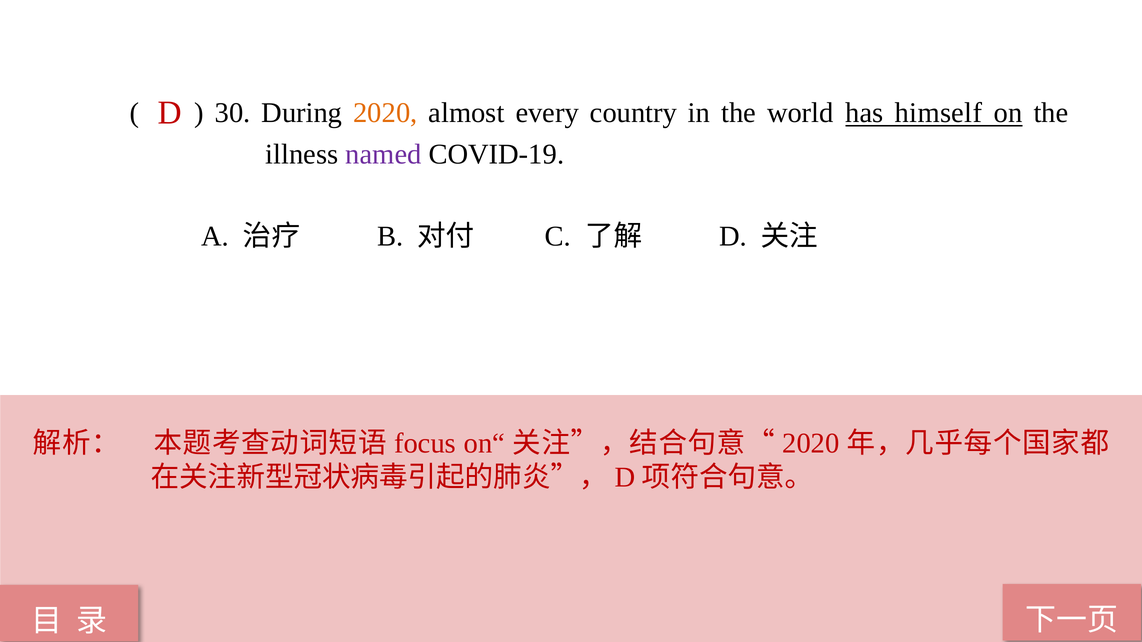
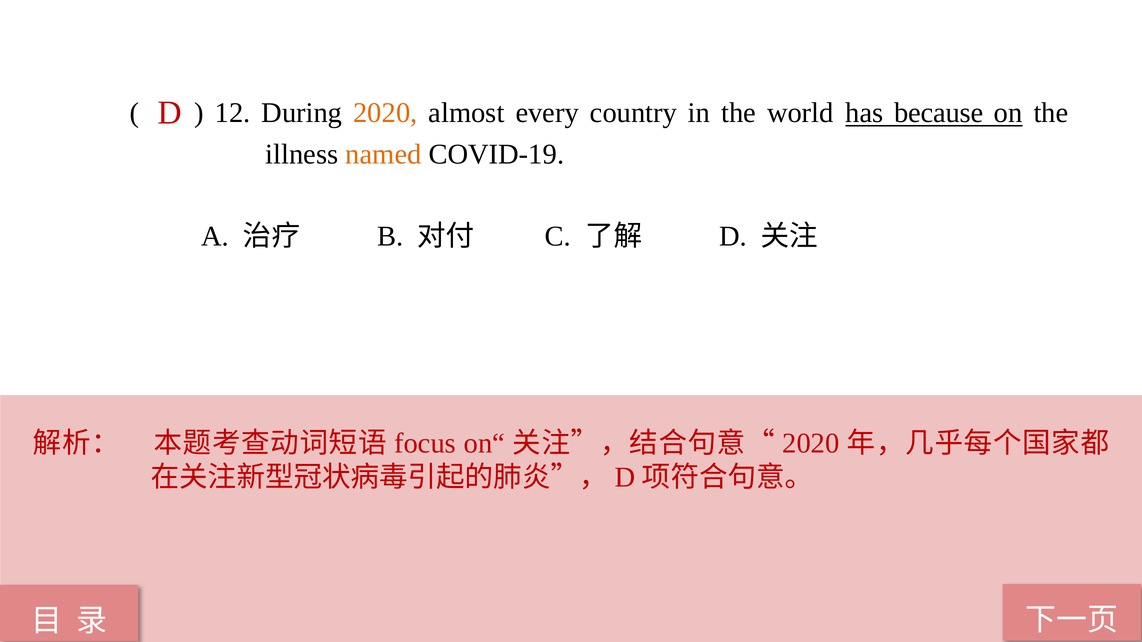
30: 30 -> 12
himself: himself -> because
named colour: purple -> orange
